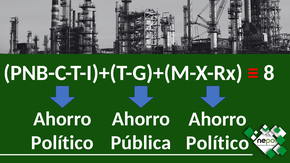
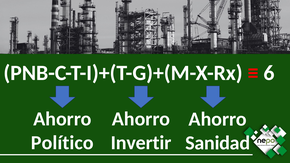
8: 8 -> 6
Pública: Pública -> Invertir
Político at (217, 143): Político -> Sanidad
